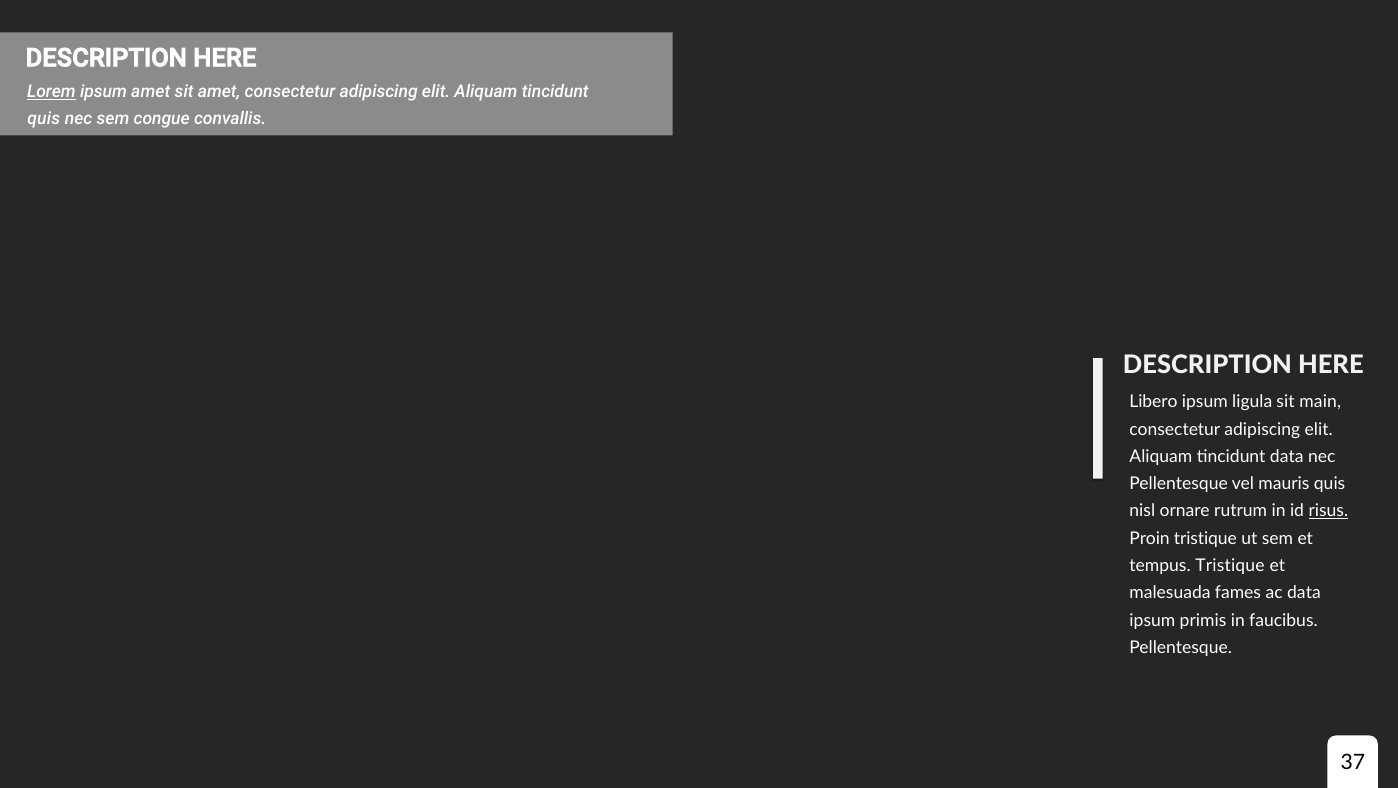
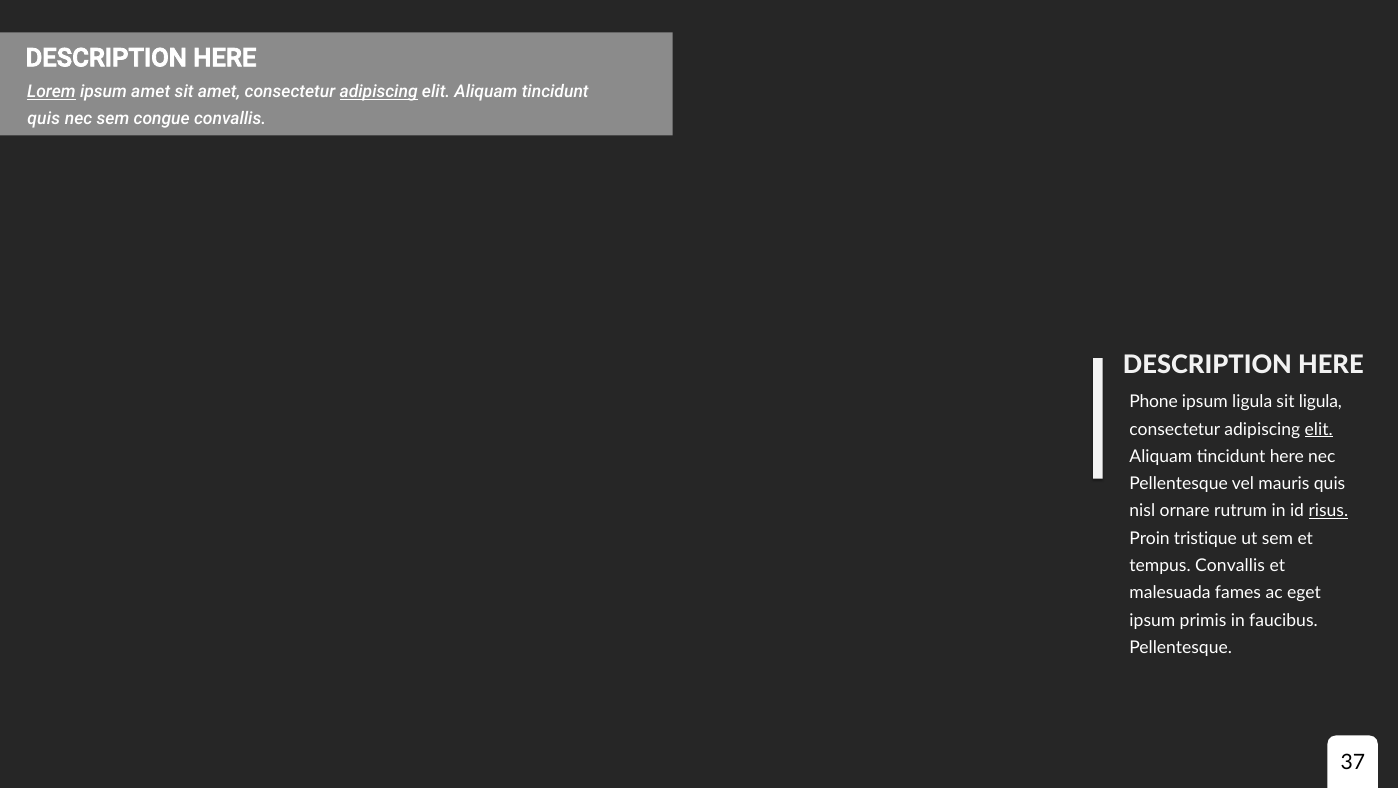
adipiscing at (379, 92) underline: none -> present
Libero: Libero -> Phone
sit main: main -> ligula
elit at (1319, 429) underline: none -> present
tincidunt data: data -> here
tempus Tristique: Tristique -> Convallis
ac data: data -> eget
